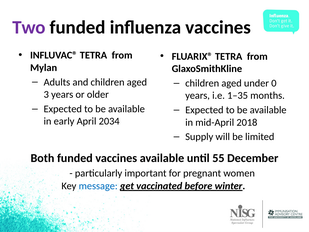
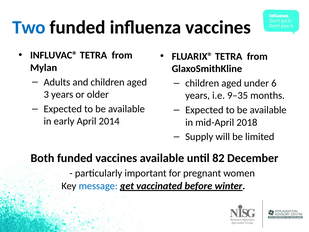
Two colour: purple -> blue
0: 0 -> 6
1–35: 1–35 -> 9–35
2034: 2034 -> 2014
55: 55 -> 82
